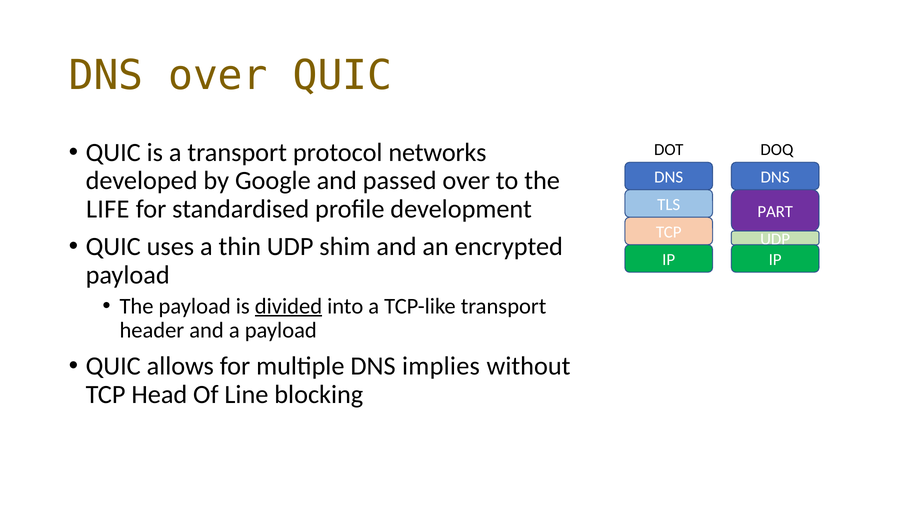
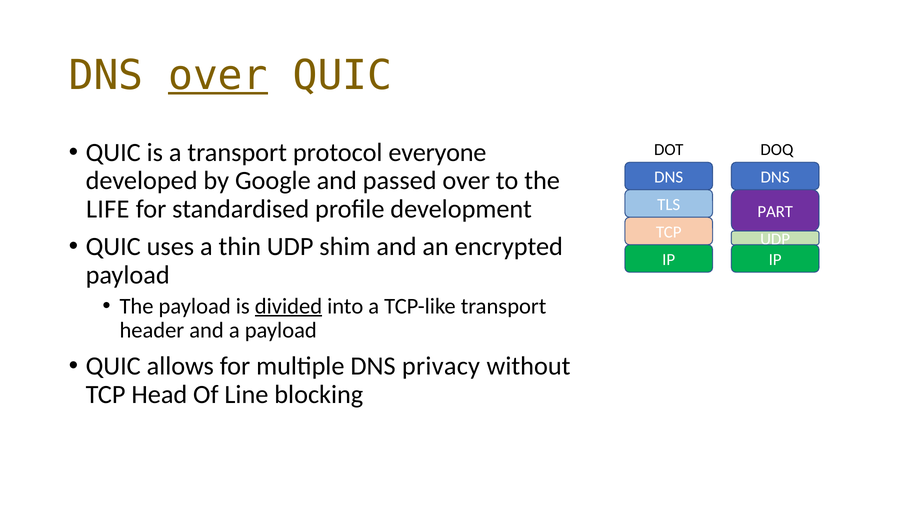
over at (218, 76) underline: none -> present
networks: networks -> everyone
implies: implies -> privacy
